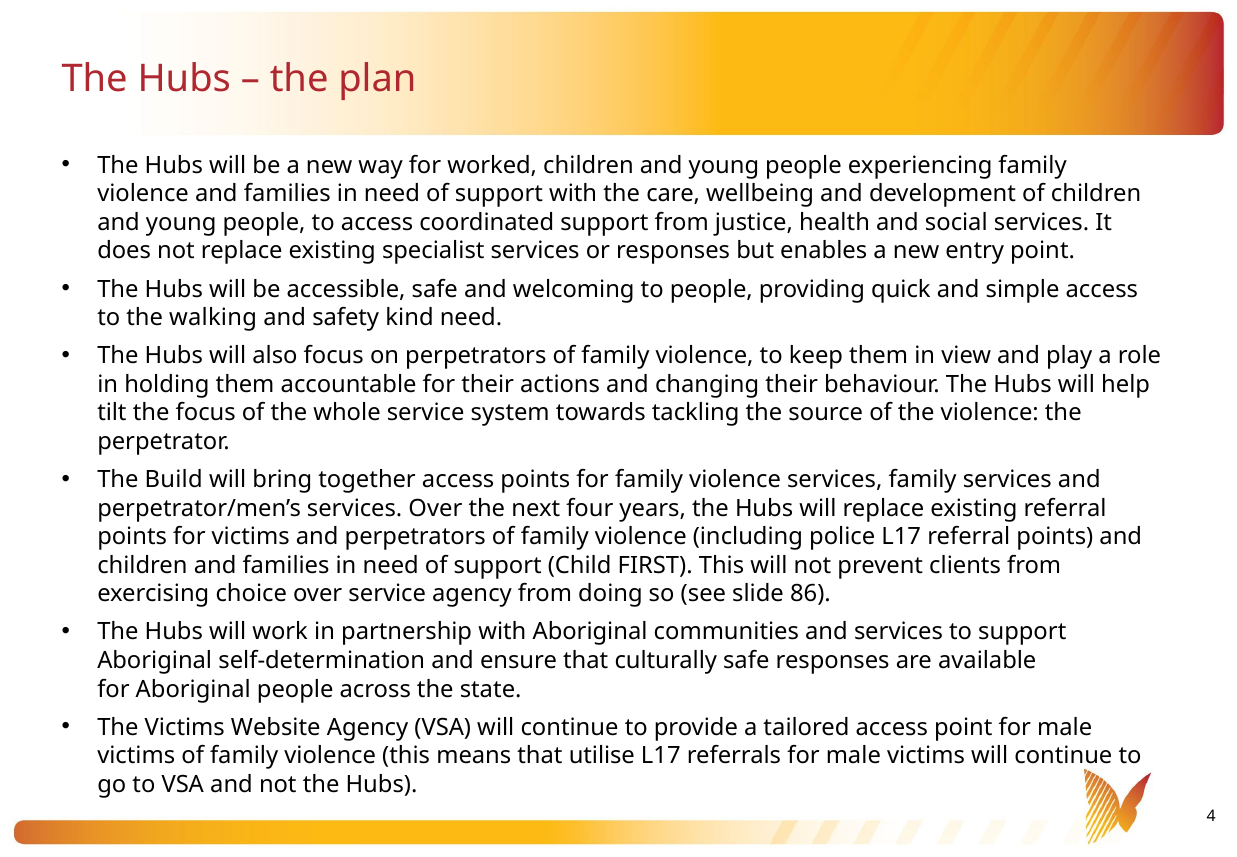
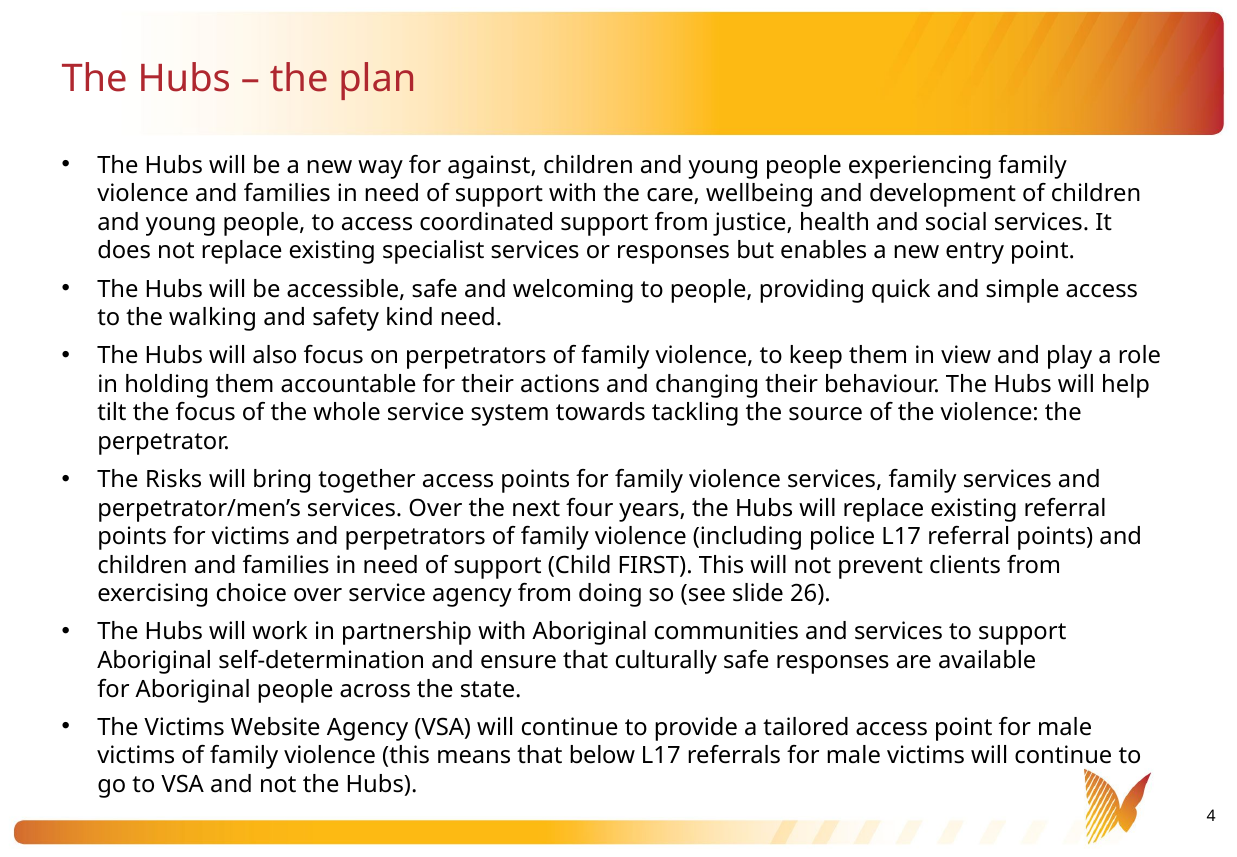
worked: worked -> against
Build: Build -> Risks
86: 86 -> 26
utilise: utilise -> below
